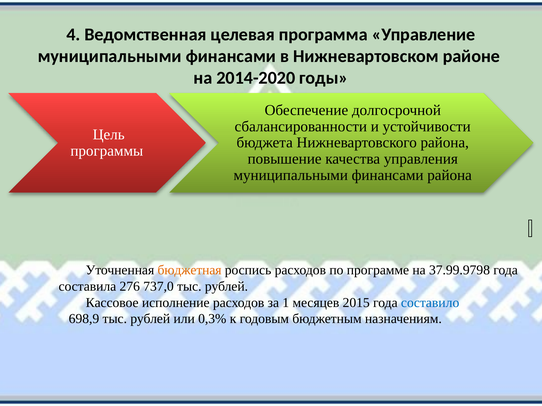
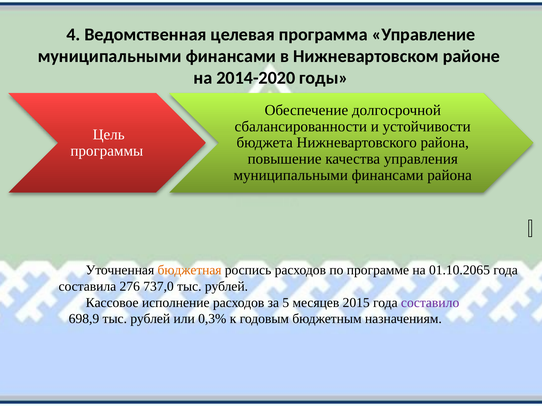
37.99.9798: 37.99.9798 -> 01.10.2065
1: 1 -> 5
составило colour: blue -> purple
